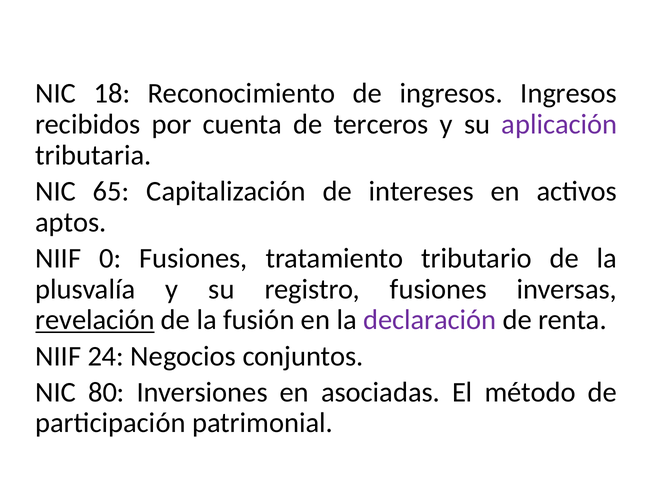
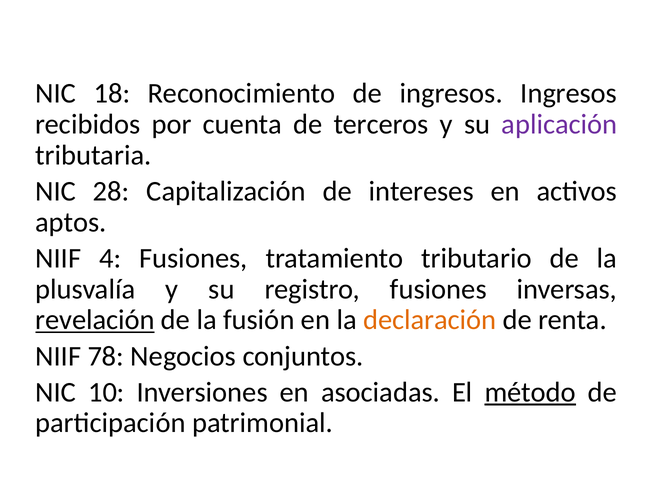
65: 65 -> 28
0: 0 -> 4
declaración colour: purple -> orange
24: 24 -> 78
80: 80 -> 10
método underline: none -> present
